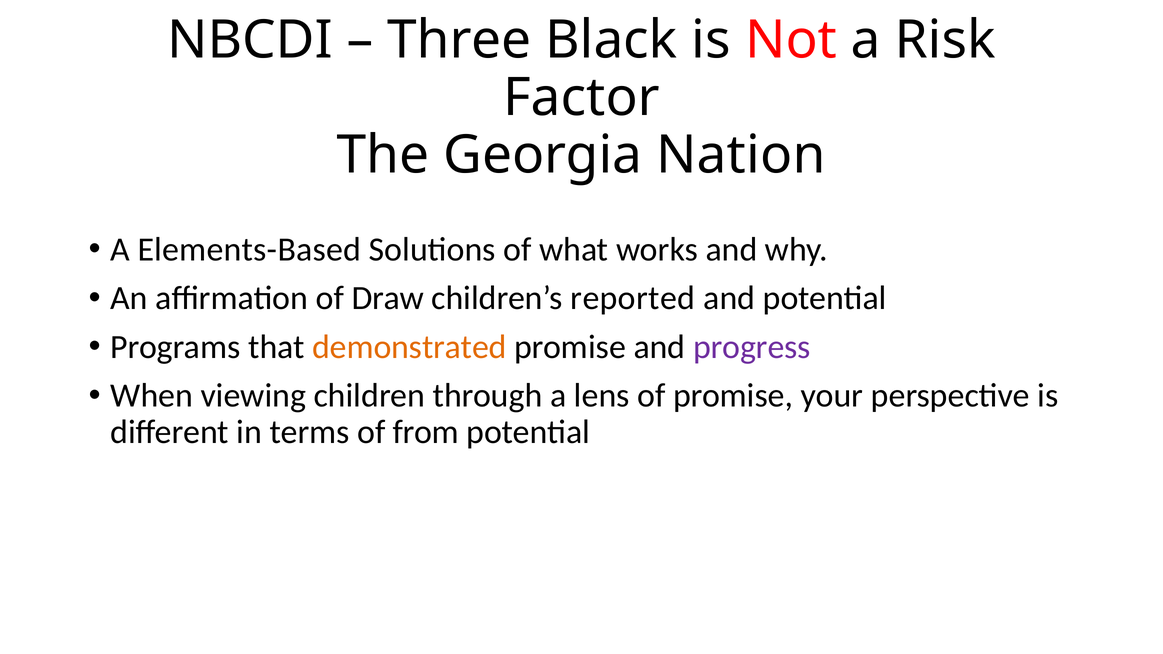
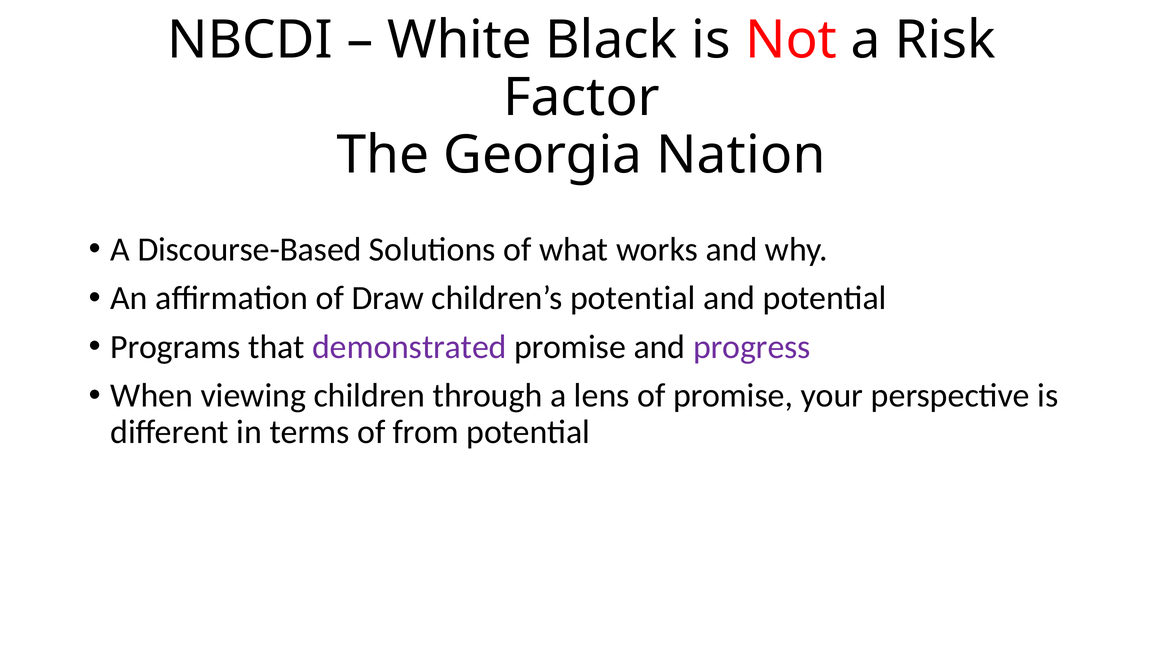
Three: Three -> White
Elements-Based: Elements-Based -> Discourse-Based
children’s reported: reported -> potential
demonstrated colour: orange -> purple
